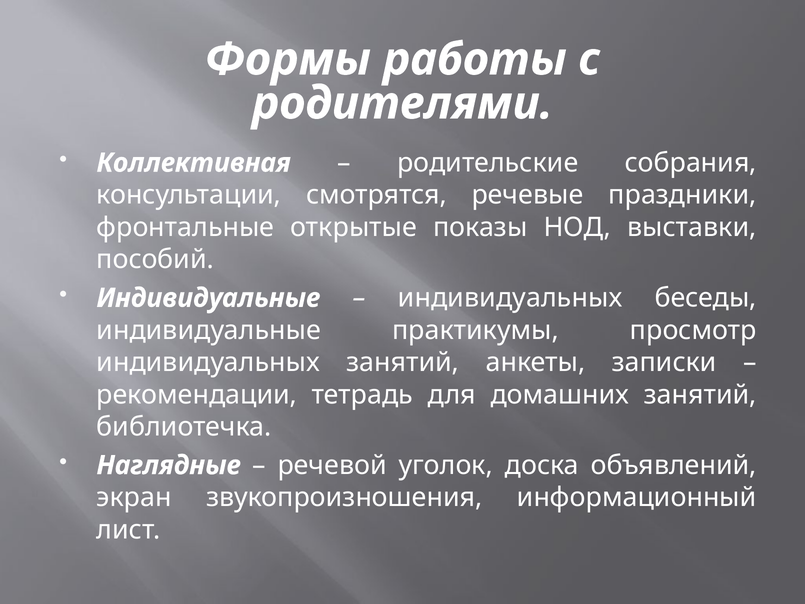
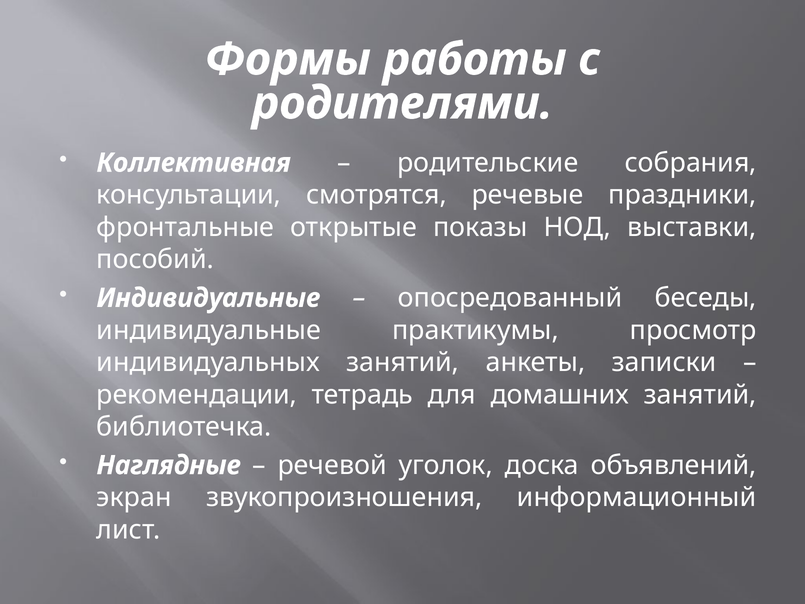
индивидуальных at (510, 298): индивидуальных -> опосредованный
